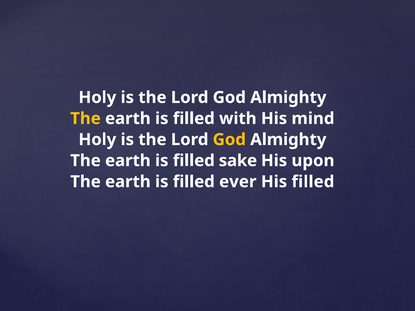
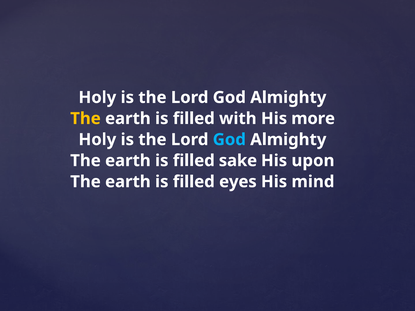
mind: mind -> more
God at (229, 140) colour: yellow -> light blue
ever: ever -> eyes
His filled: filled -> mind
